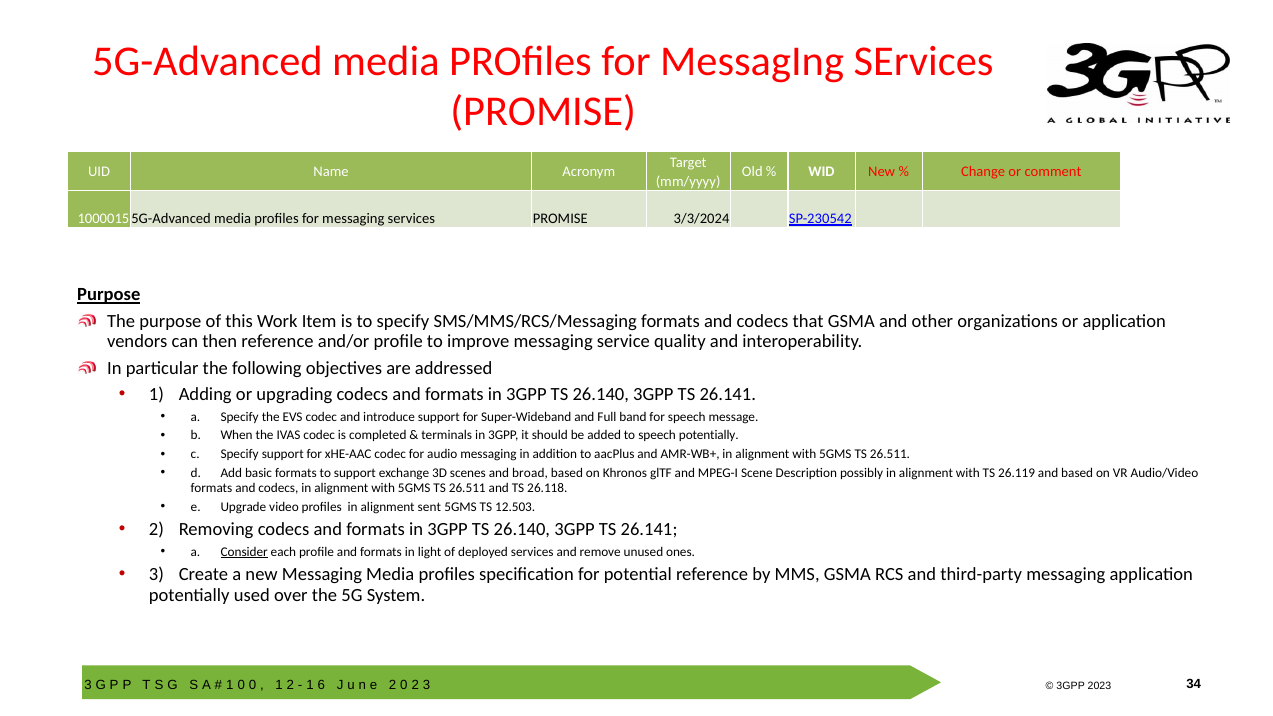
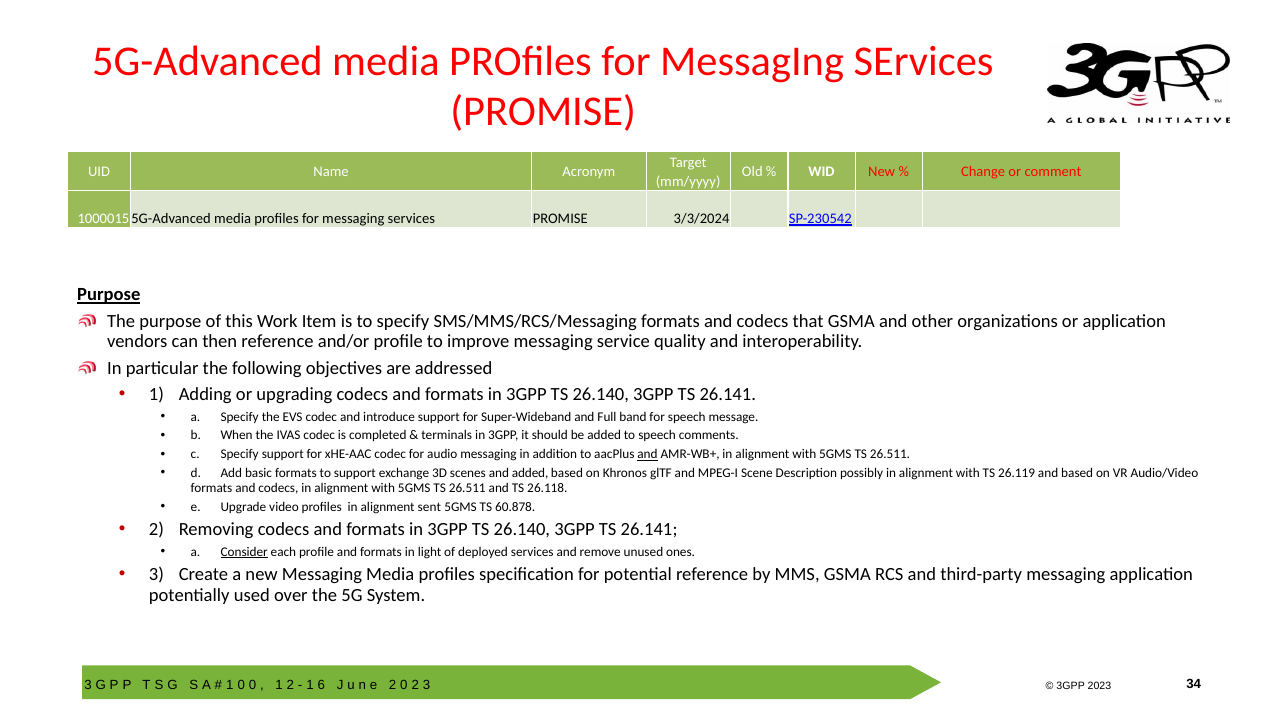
speech potentially: potentially -> comments
and at (648, 454) underline: none -> present
and broad: broad -> added
12.503: 12.503 -> 60.878
